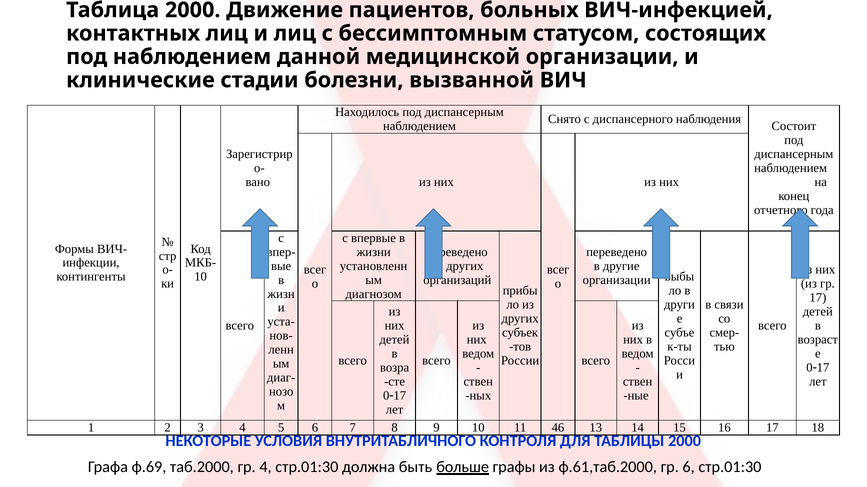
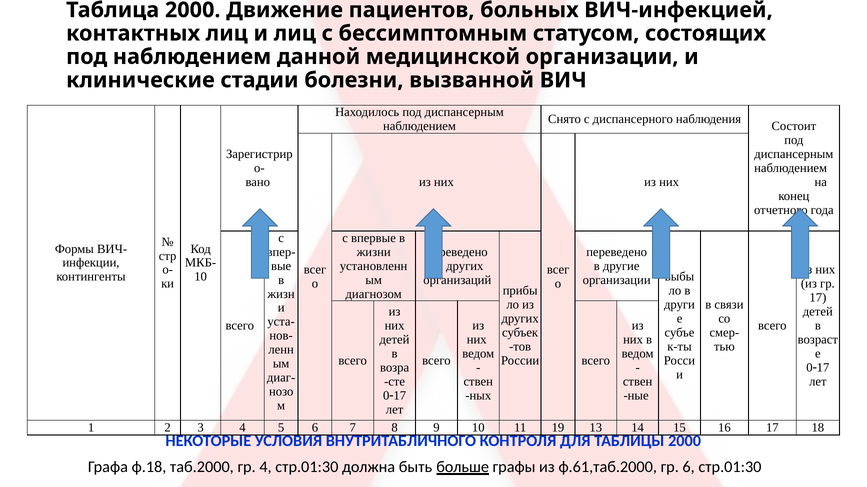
46: 46 -> 19
ф.69: ф.69 -> ф.18
